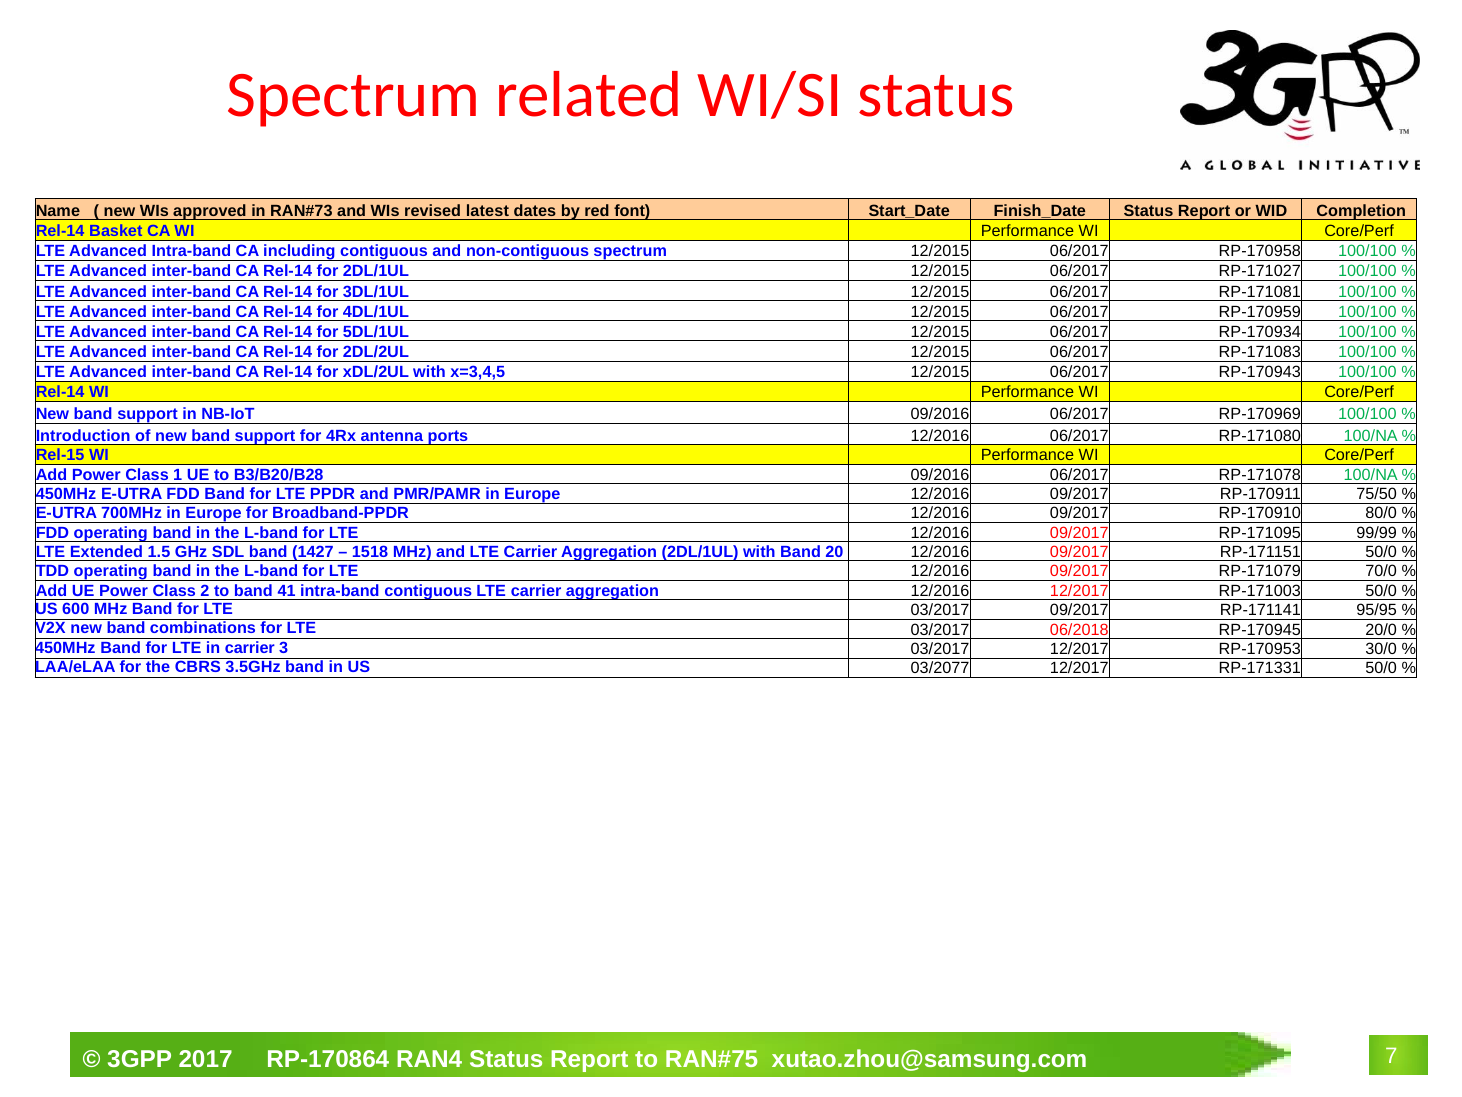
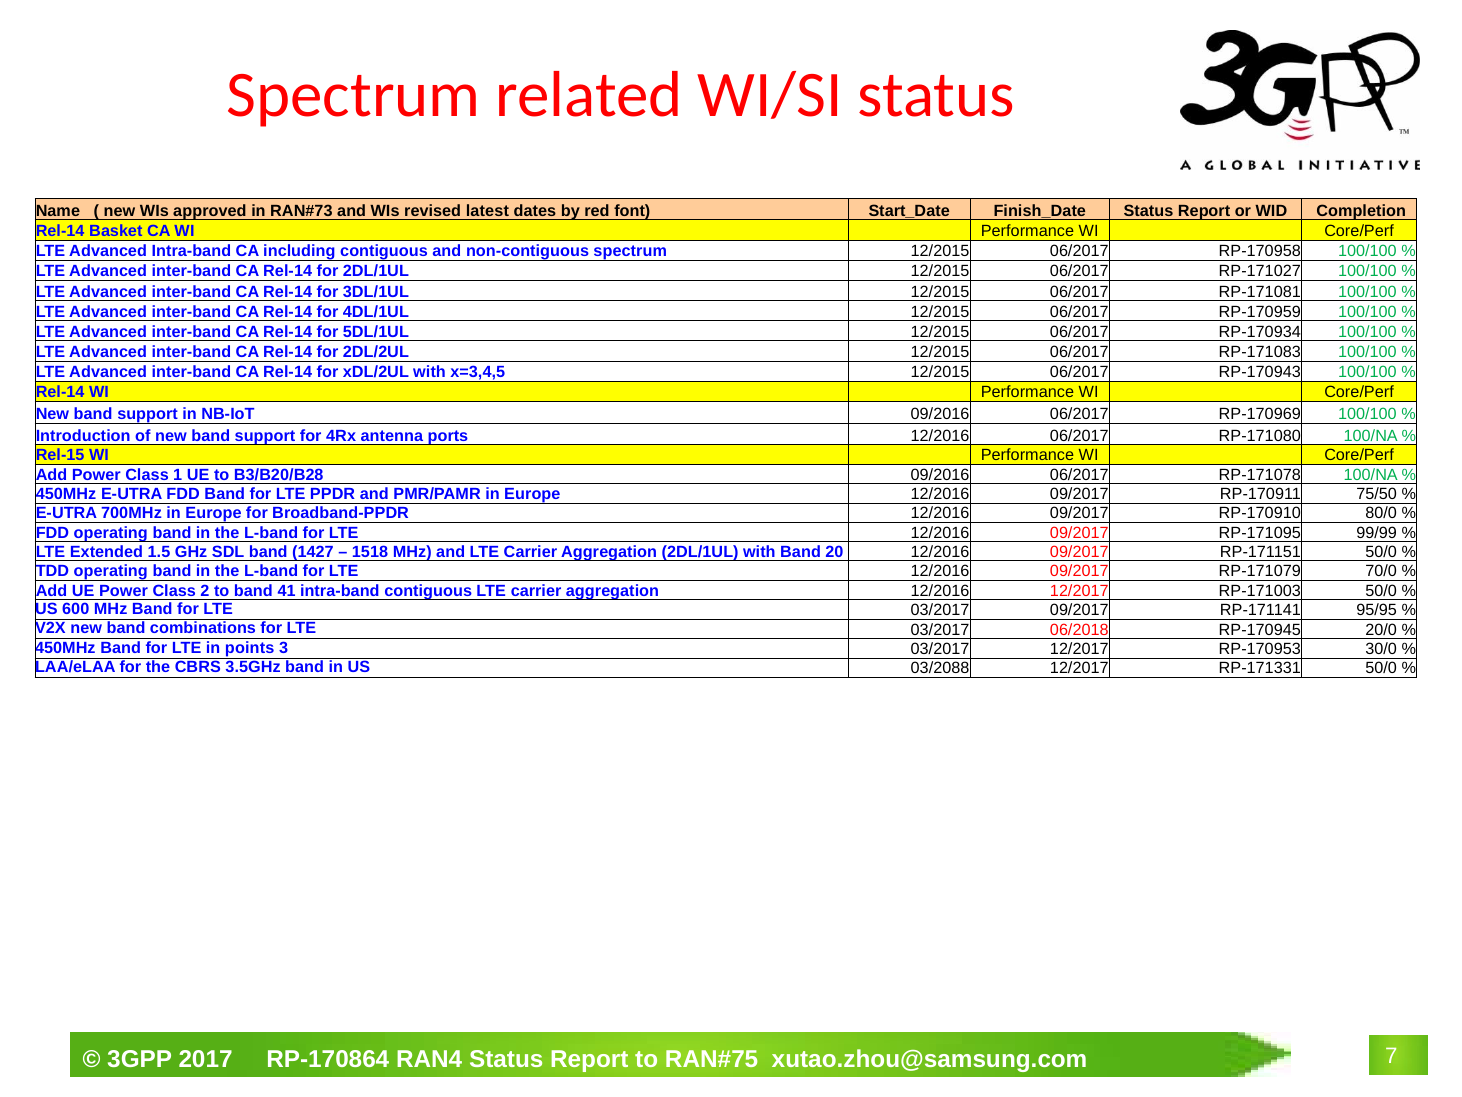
in carrier: carrier -> points
03/2077: 03/2077 -> 03/2088
